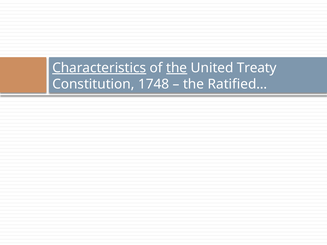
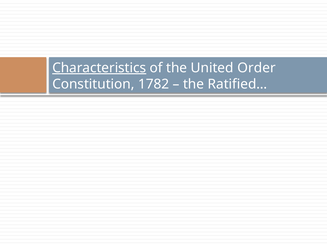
the at (177, 68) underline: present -> none
Treaty: Treaty -> Order
1748: 1748 -> 1782
